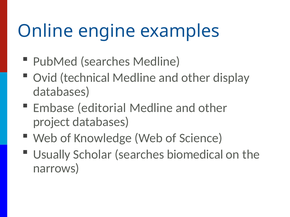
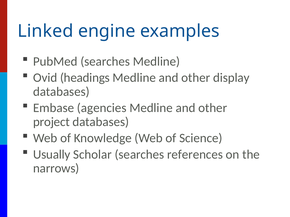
Online: Online -> Linked
technical: technical -> headings
editorial: editorial -> agencies
biomedical: biomedical -> references
